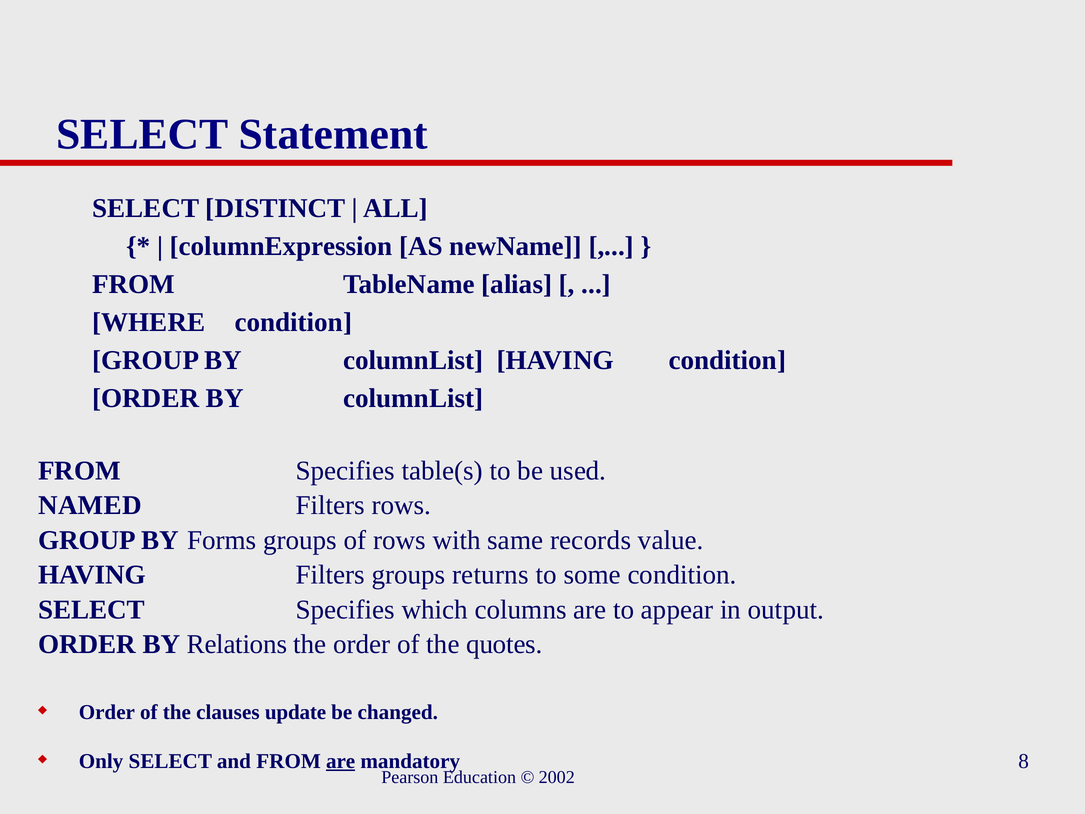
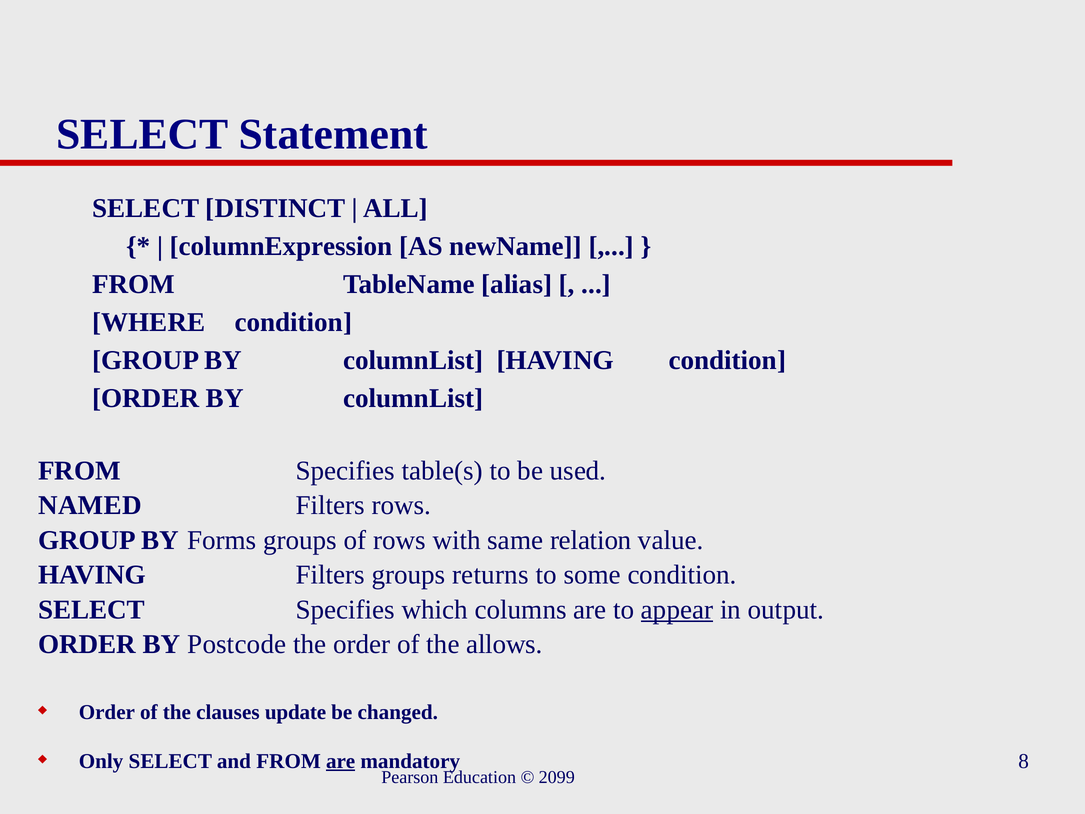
records: records -> relation
appear underline: none -> present
Relations: Relations -> Postcode
quotes: quotes -> allows
2002: 2002 -> 2099
